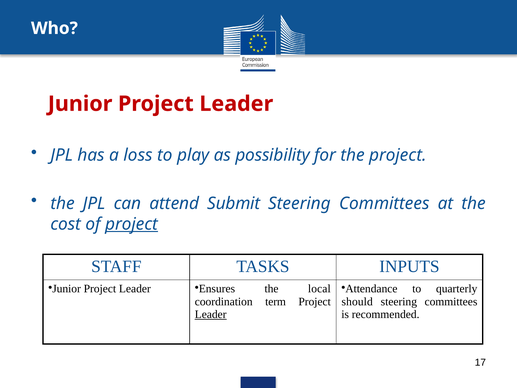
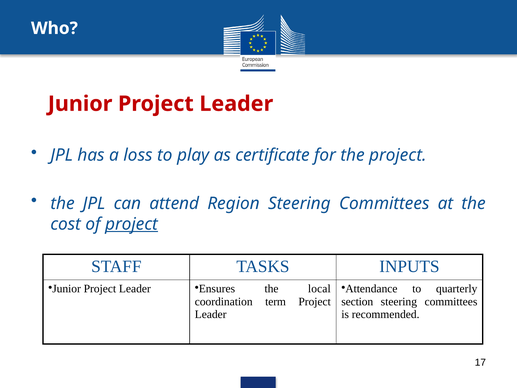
possibility: possibility -> certificate
Submit: Submit -> Region
should: should -> section
Leader at (211, 314) underline: present -> none
